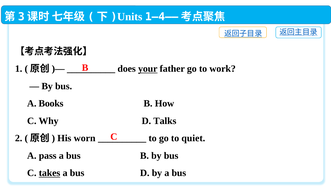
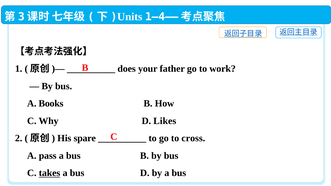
your underline: present -> none
Talks: Talks -> Likes
worn: worn -> spare
quiet: quiet -> cross
